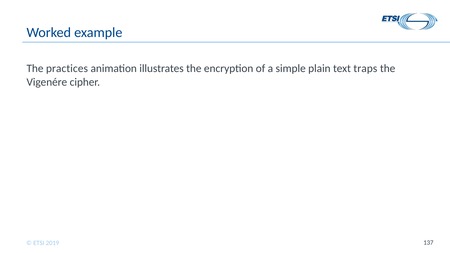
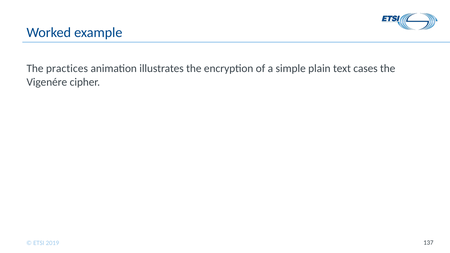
traps: traps -> cases
